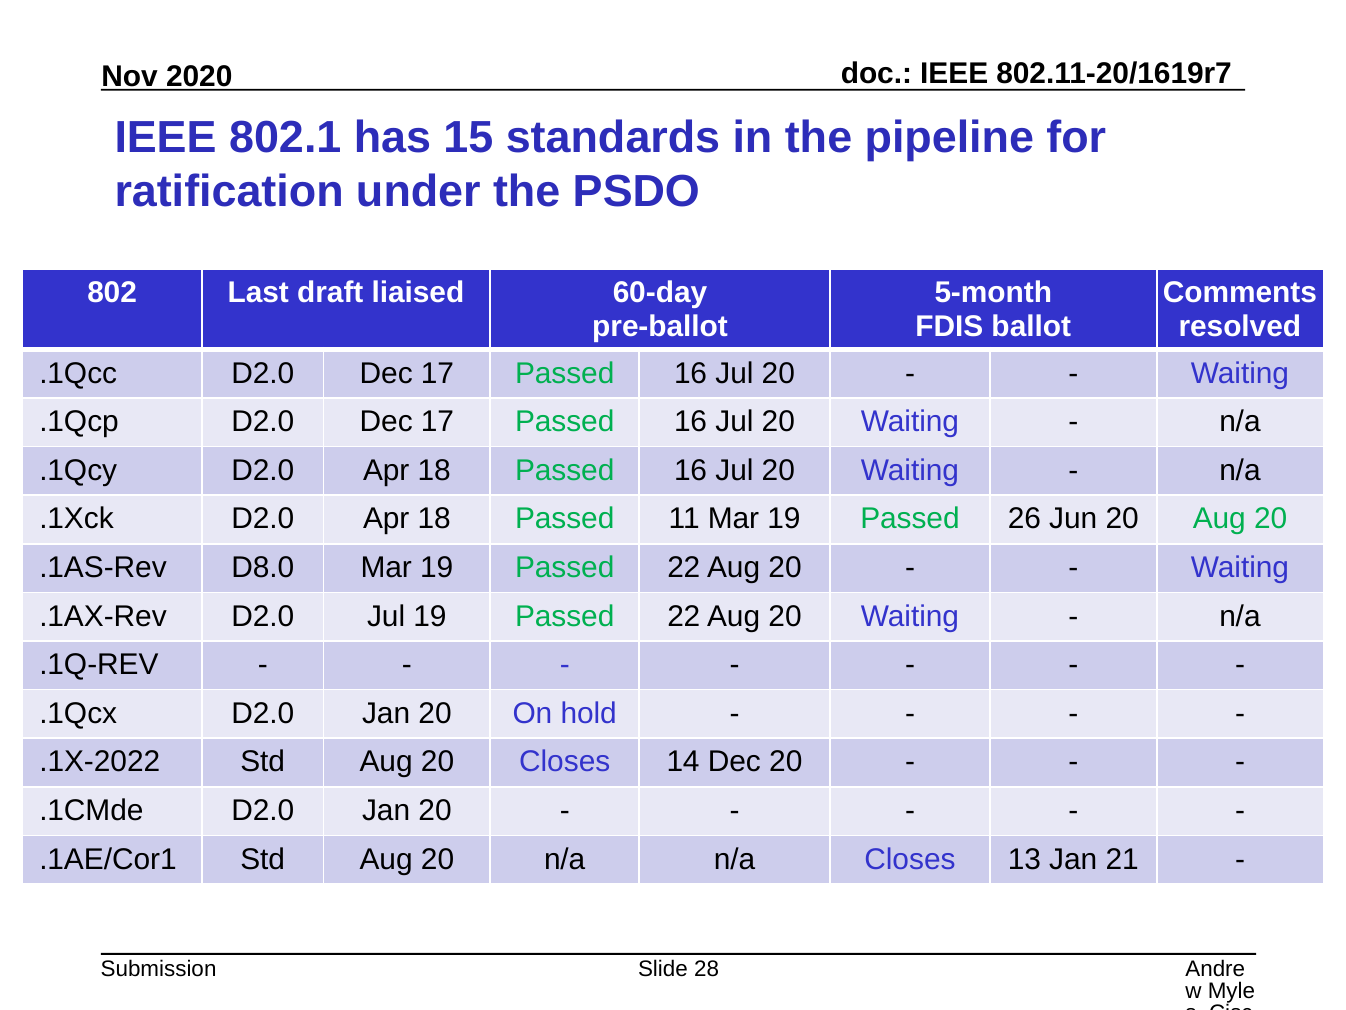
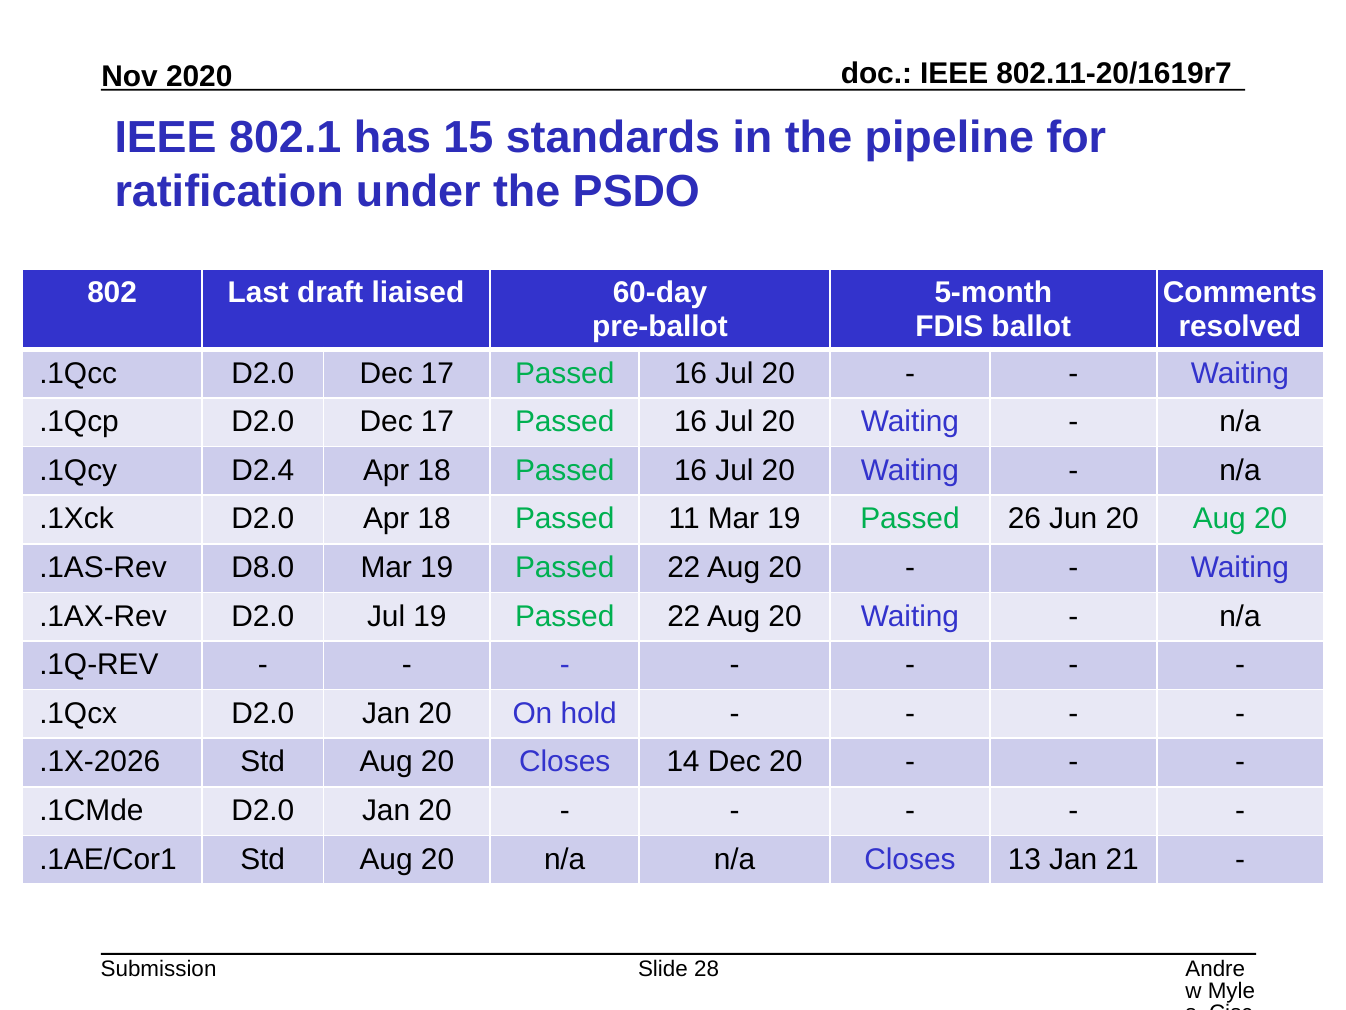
.1Qcy D2.0: D2.0 -> D2.4
.1X-2022: .1X-2022 -> .1X-2026
